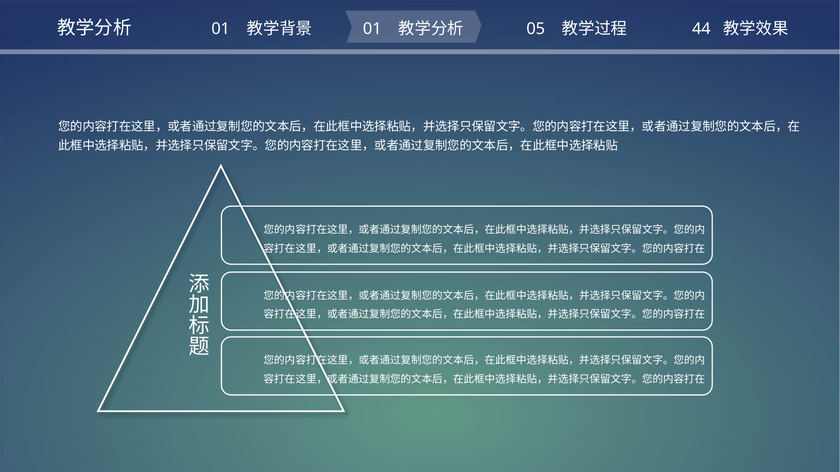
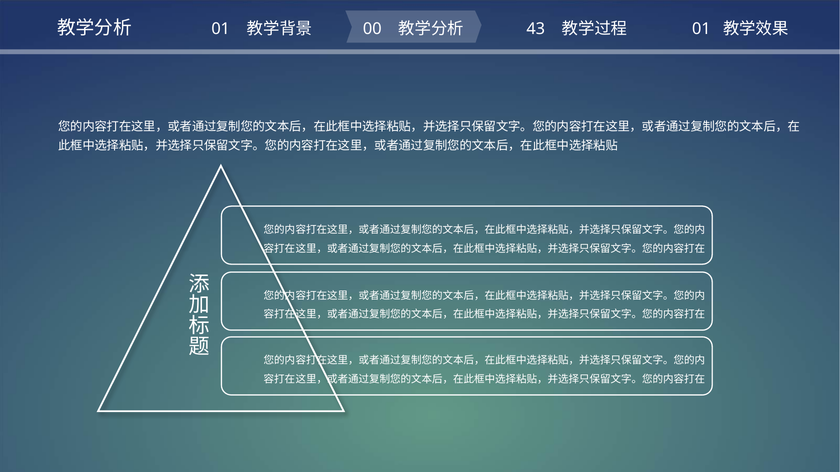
01 at (372, 29): 01 -> 00
05: 05 -> 43
44 at (701, 29): 44 -> 01
